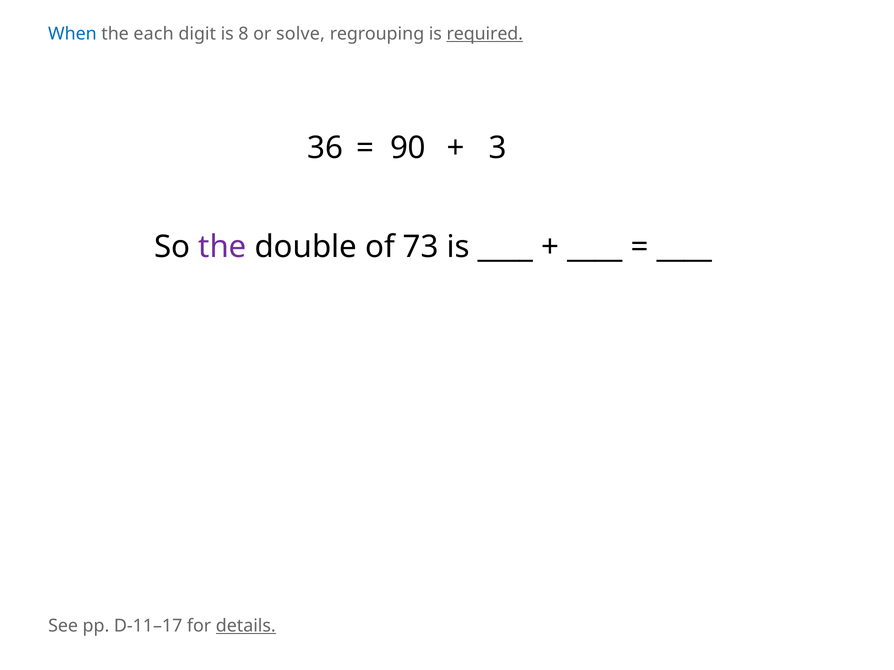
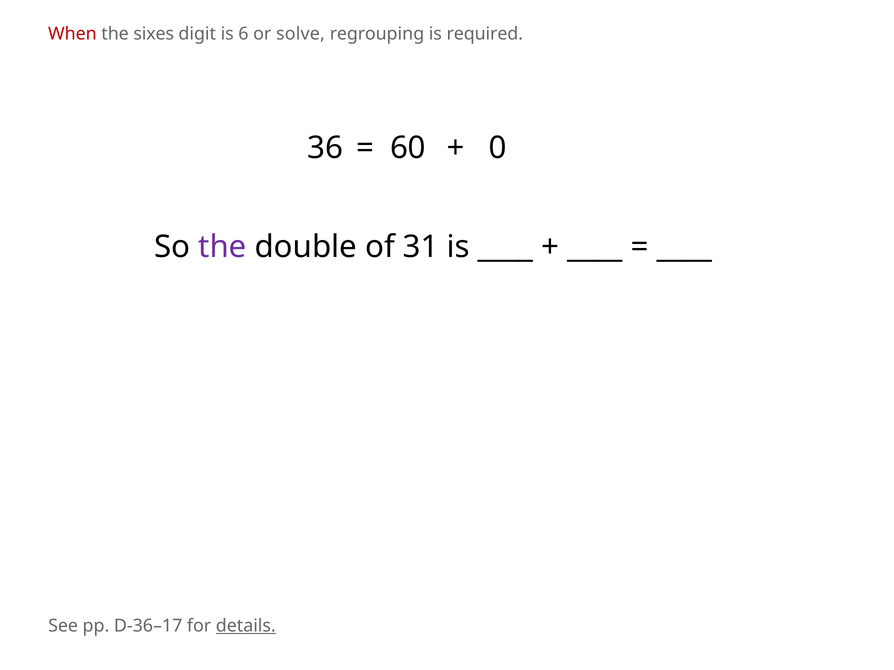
When colour: blue -> red
each: each -> sixes
8: 8 -> 6
required underline: present -> none
90: 90 -> 60
3: 3 -> 0
73: 73 -> 31
D-11–17: D-11–17 -> D-36–17
